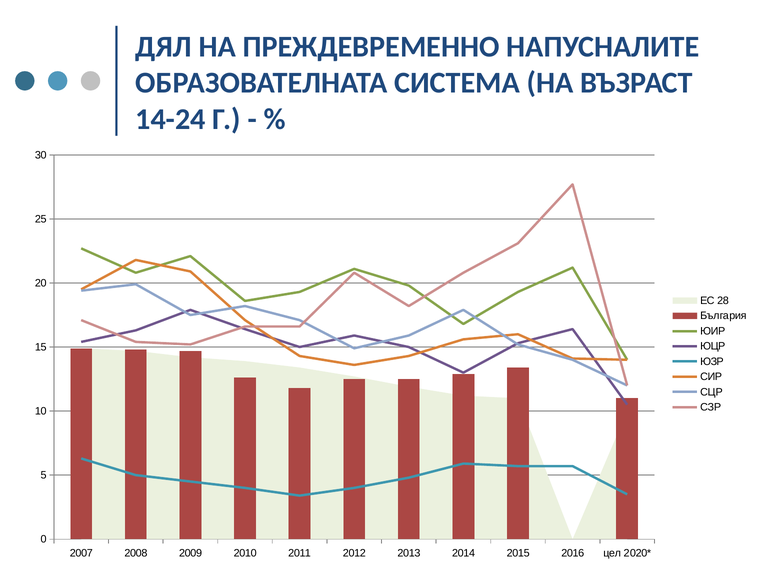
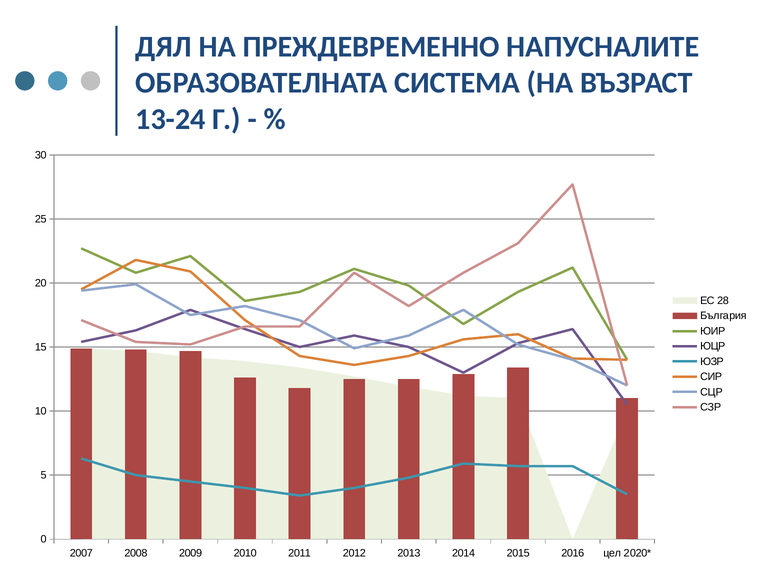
14-24: 14-24 -> 13-24
